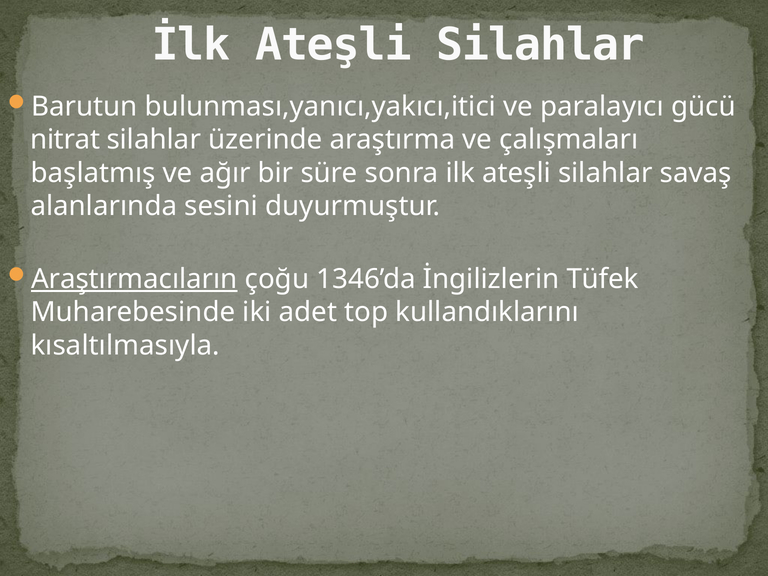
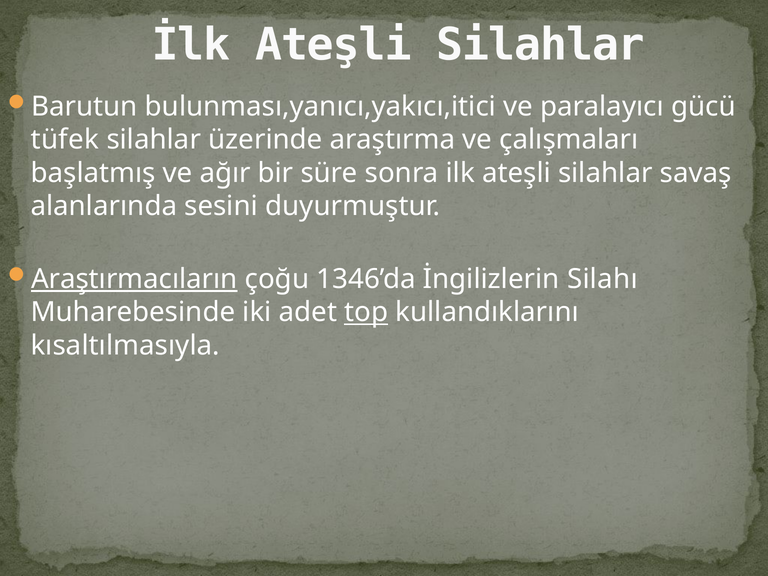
nitrat: nitrat -> tüfek
Tüfek: Tüfek -> Silahı
top underline: none -> present
